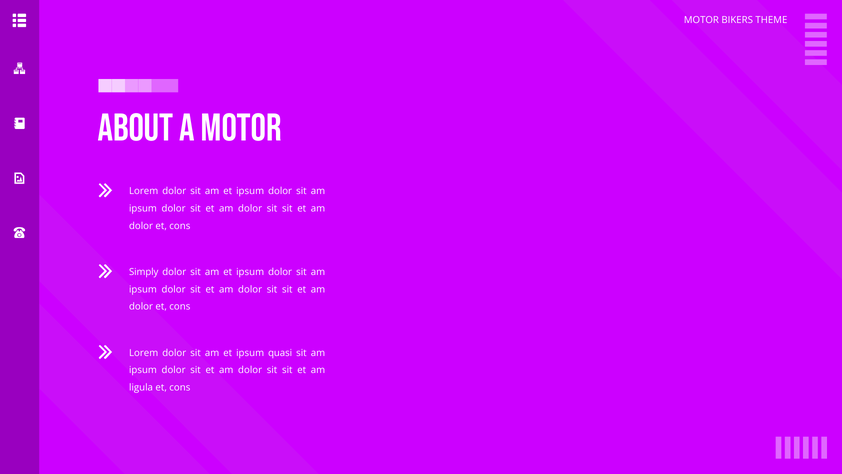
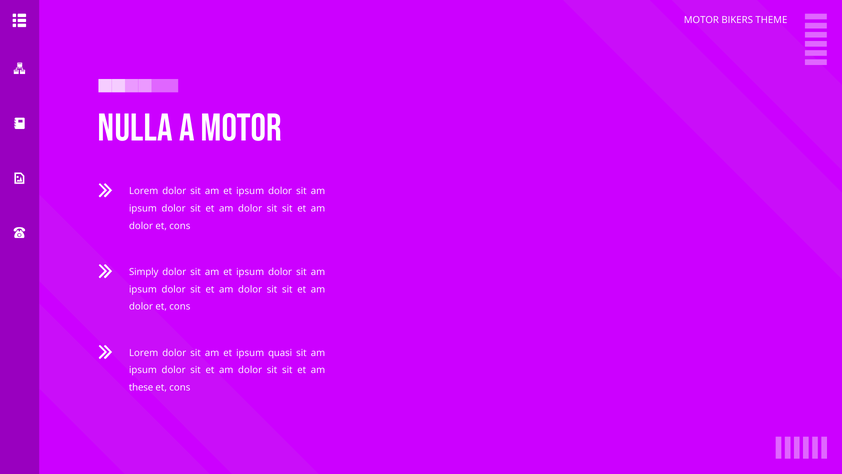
About: About -> Nulla
ligula: ligula -> these
